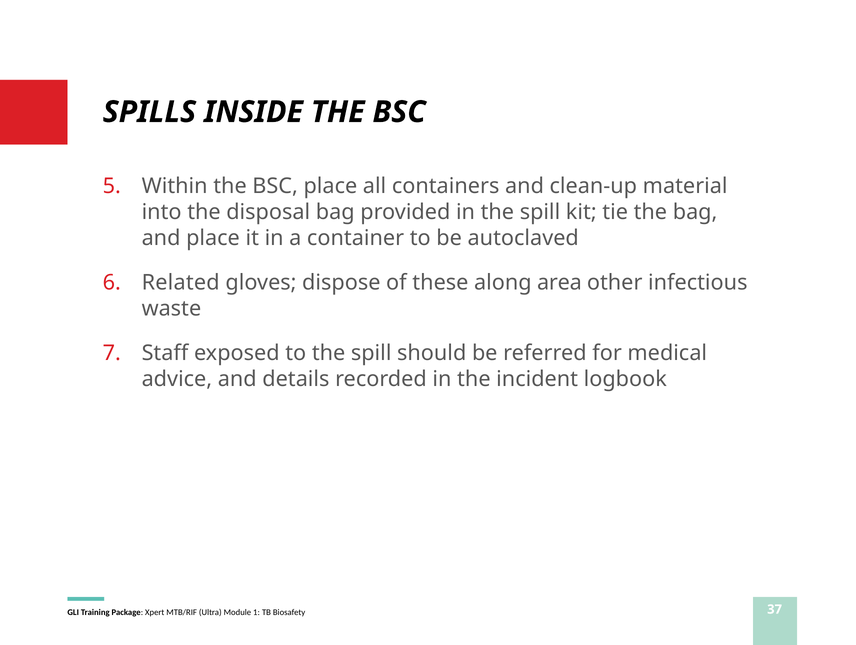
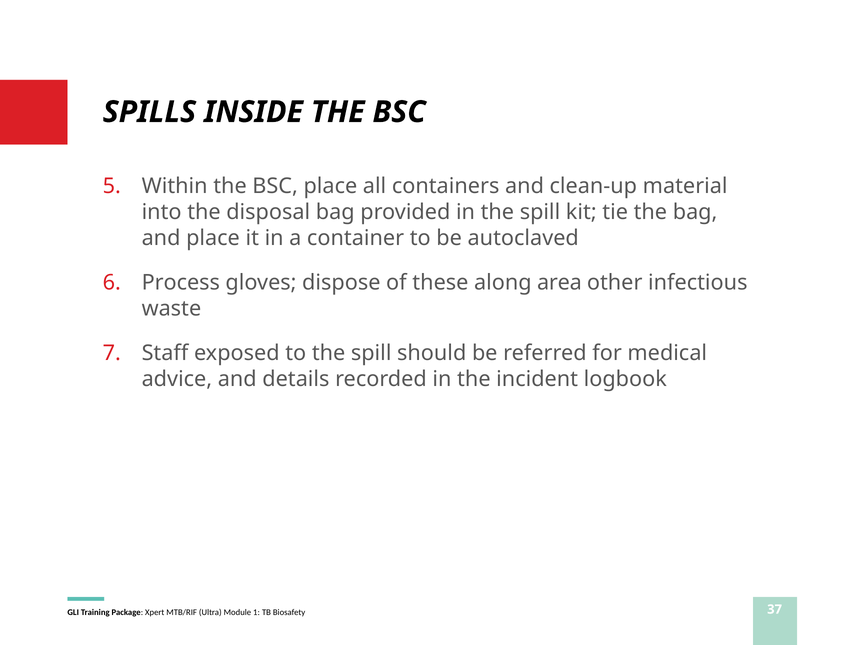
Related: Related -> Process
